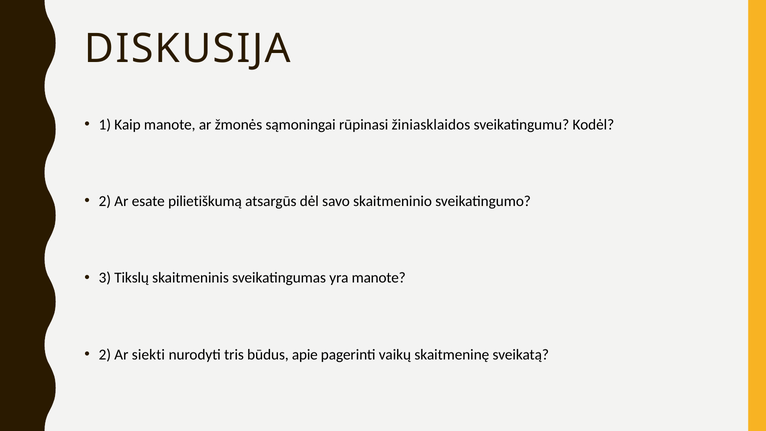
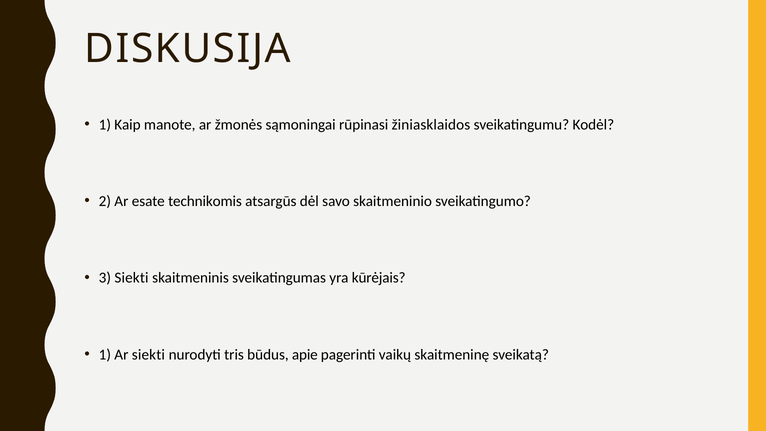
pilietiškumą: pilietiškumą -> technikomis
3 Tikslų: Tikslų -> Siekti
yra manote: manote -> kūrėjais
2 at (105, 355): 2 -> 1
